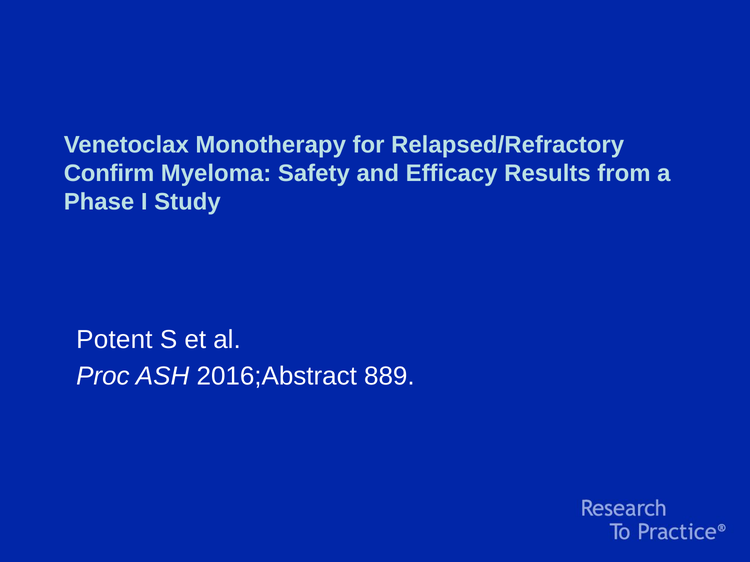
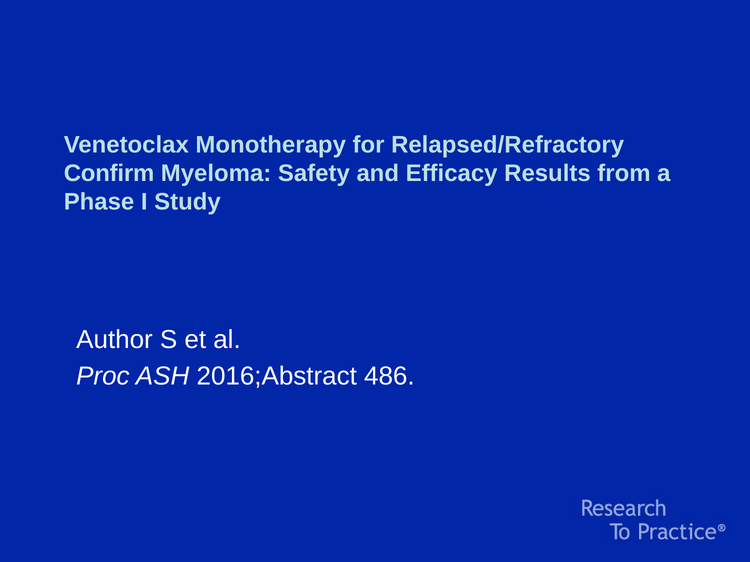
Potent: Potent -> Author
889: 889 -> 486
